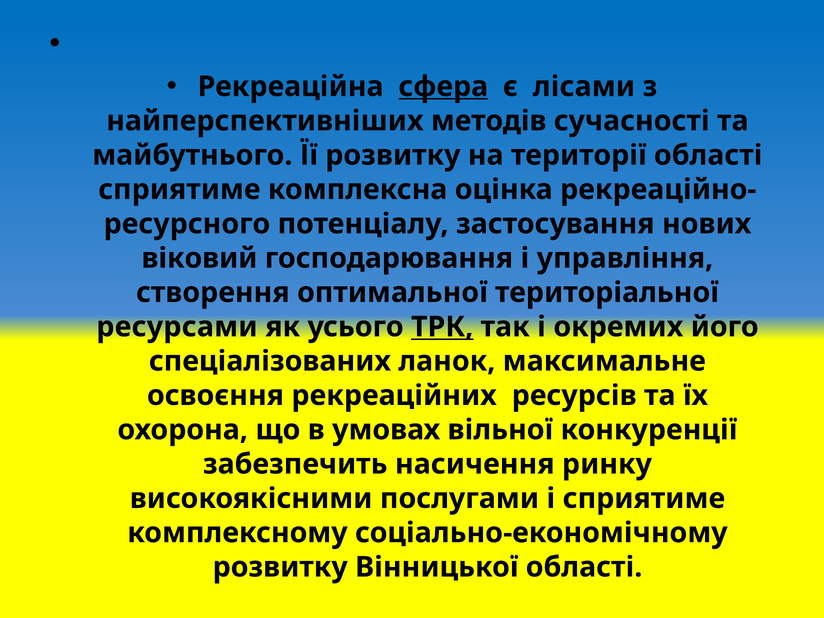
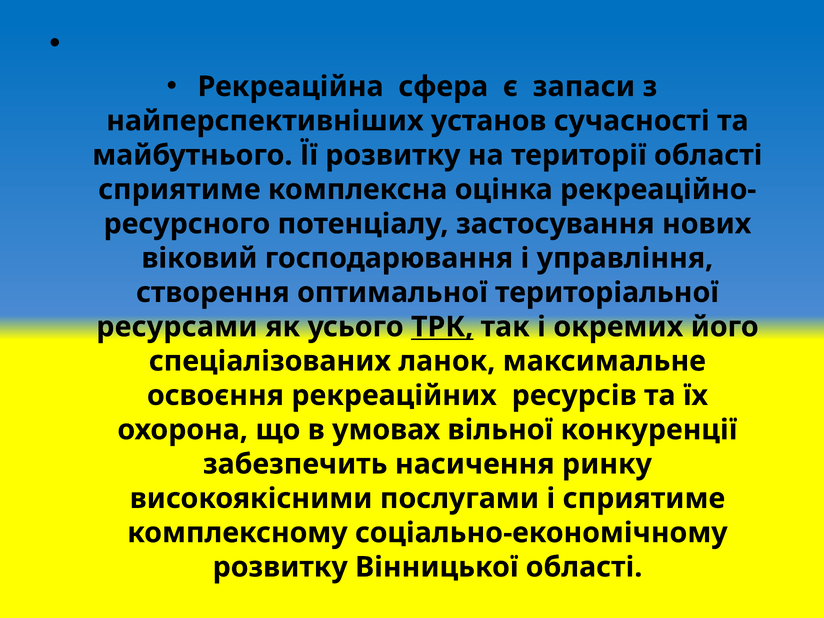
сфера underline: present -> none
лісами: лісами -> запаси
методів: методів -> установ
